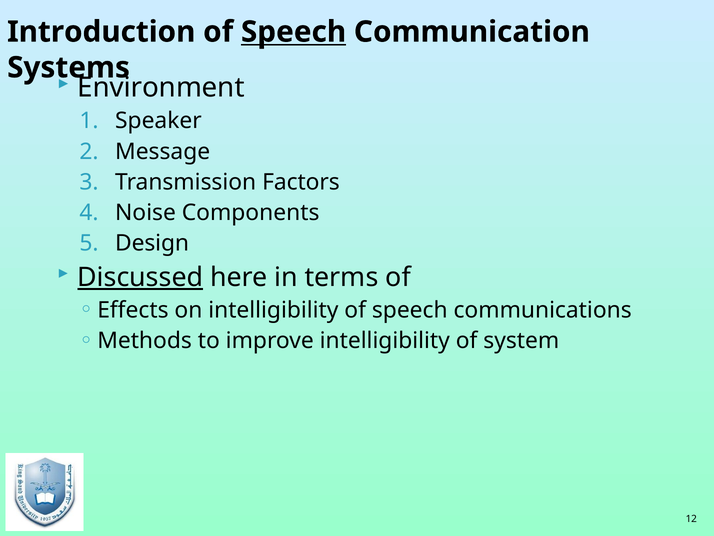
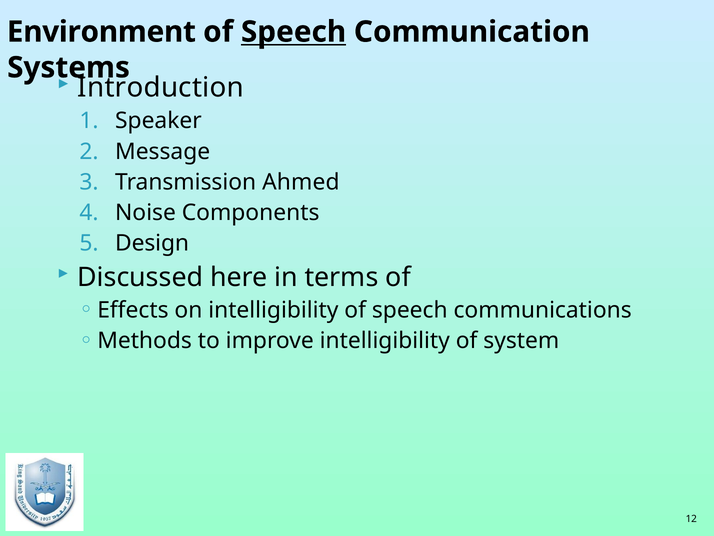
Introduction: Introduction -> Environment
Environment: Environment -> Introduction
Factors: Factors -> Ahmed
Discussed underline: present -> none
